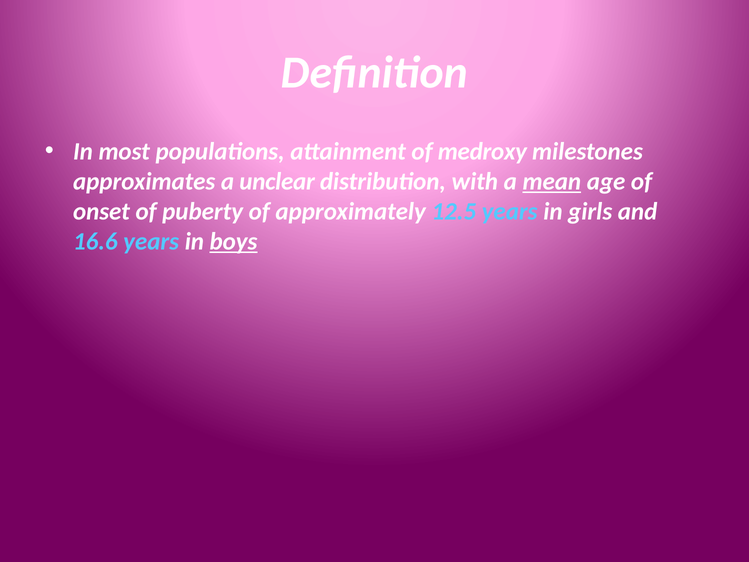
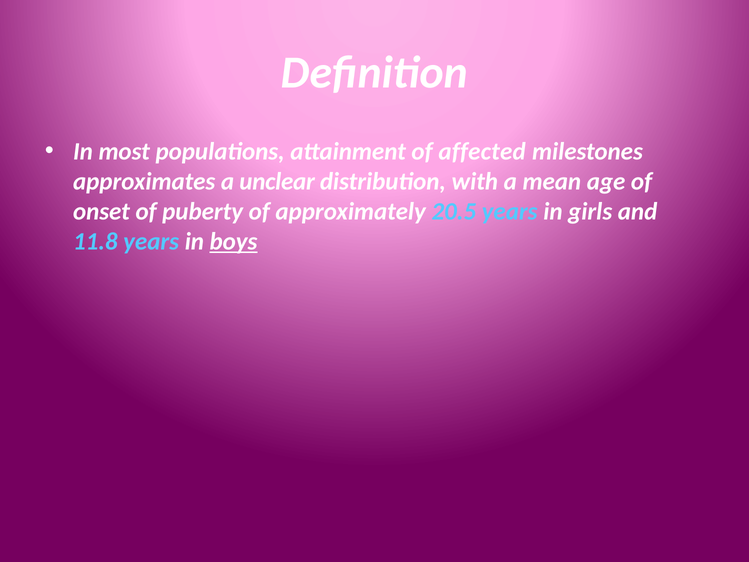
medroxy: medroxy -> affected
mean underline: present -> none
12.5: 12.5 -> 20.5
16.6: 16.6 -> 11.8
